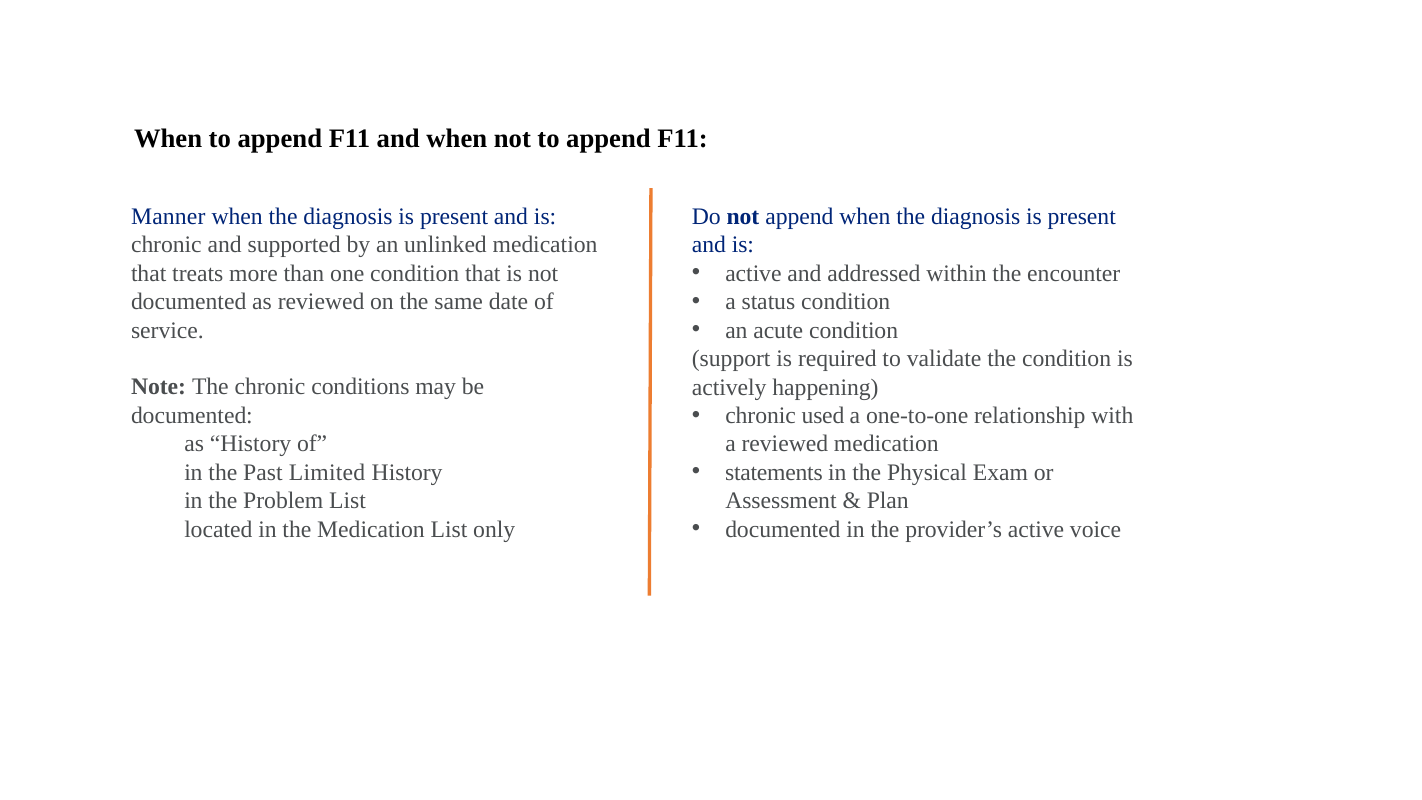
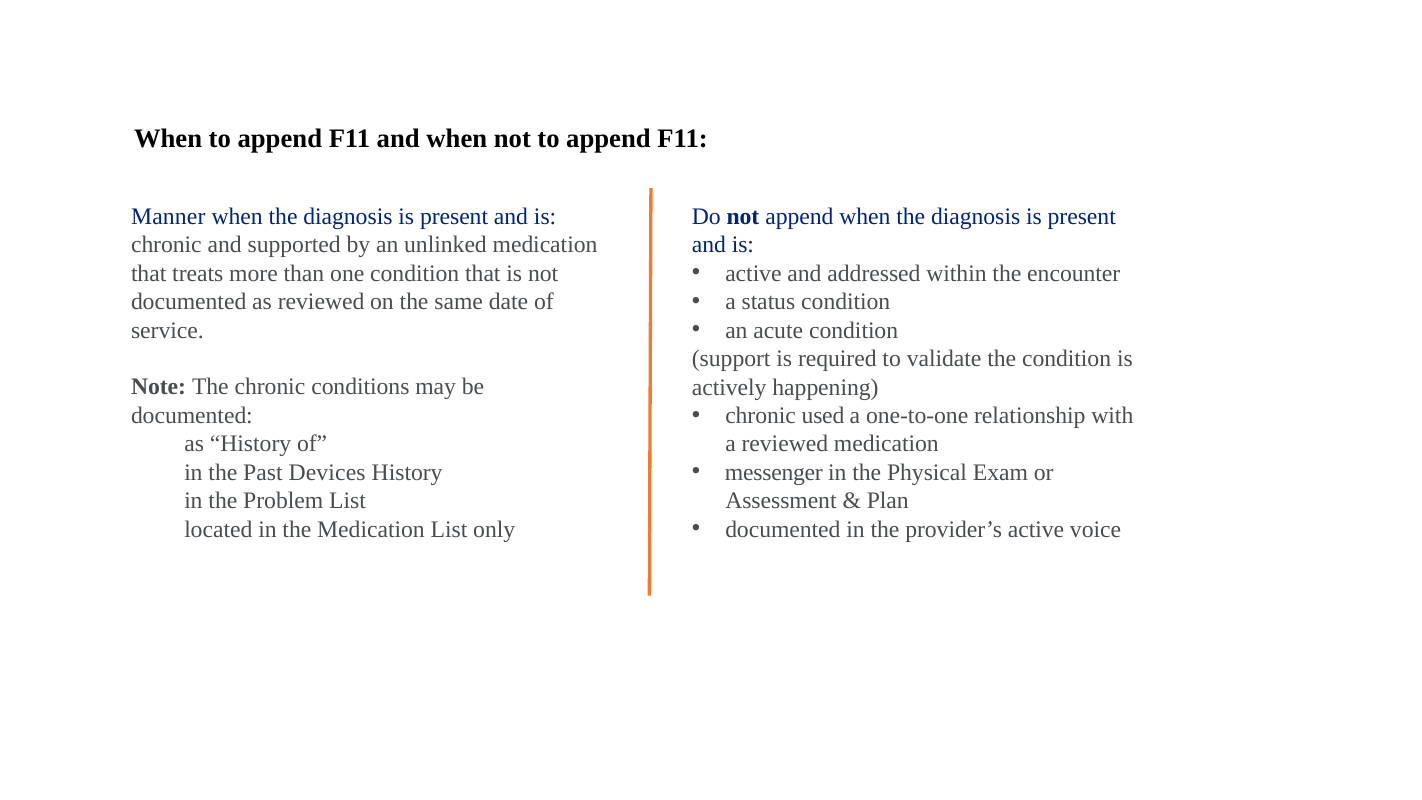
statements: statements -> messenger
Limited: Limited -> Devices
